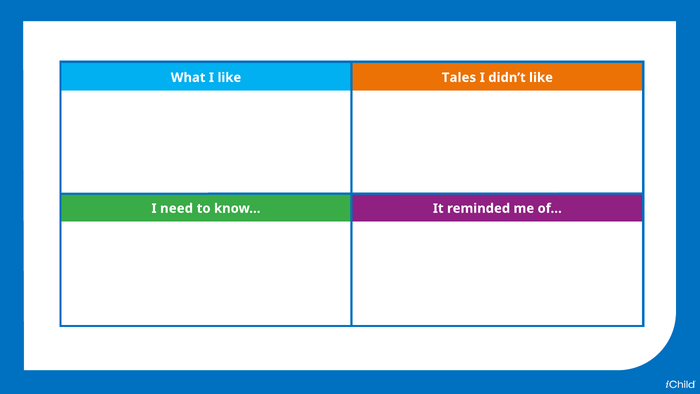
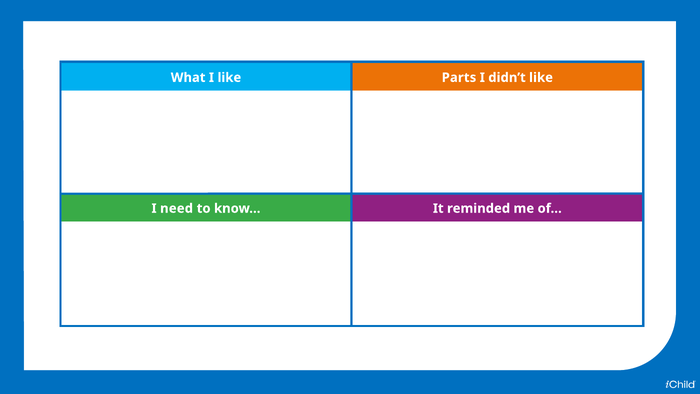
Tales: Tales -> Parts
